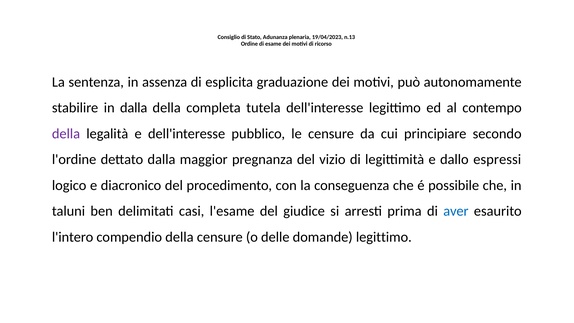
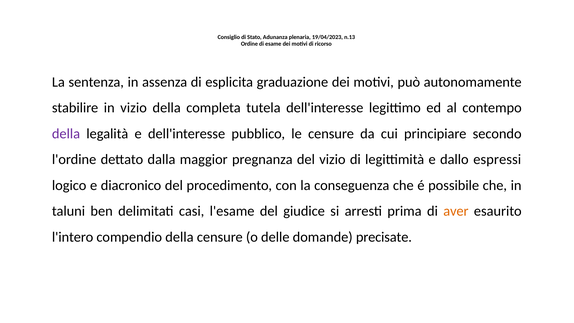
in dalla: dalla -> vizio
aver colour: blue -> orange
domande legittimo: legittimo -> precisate
